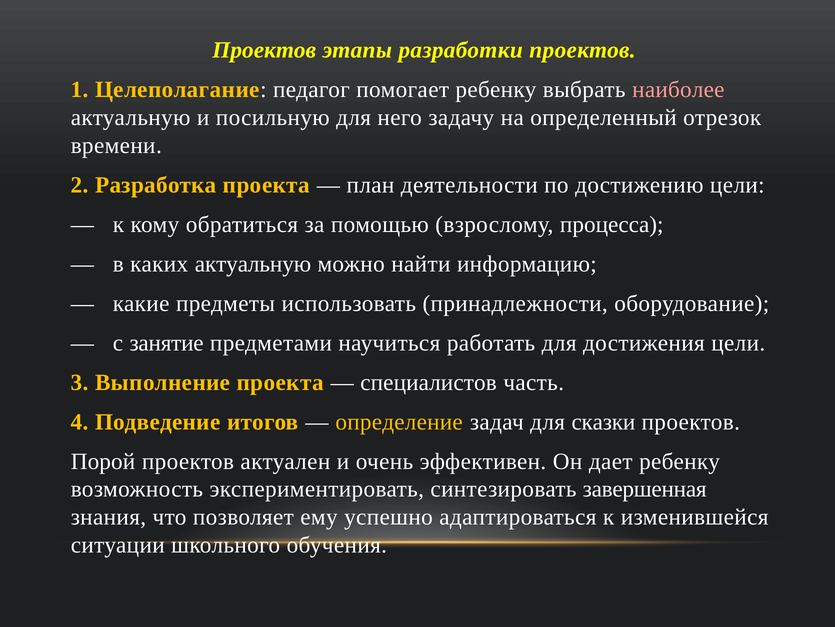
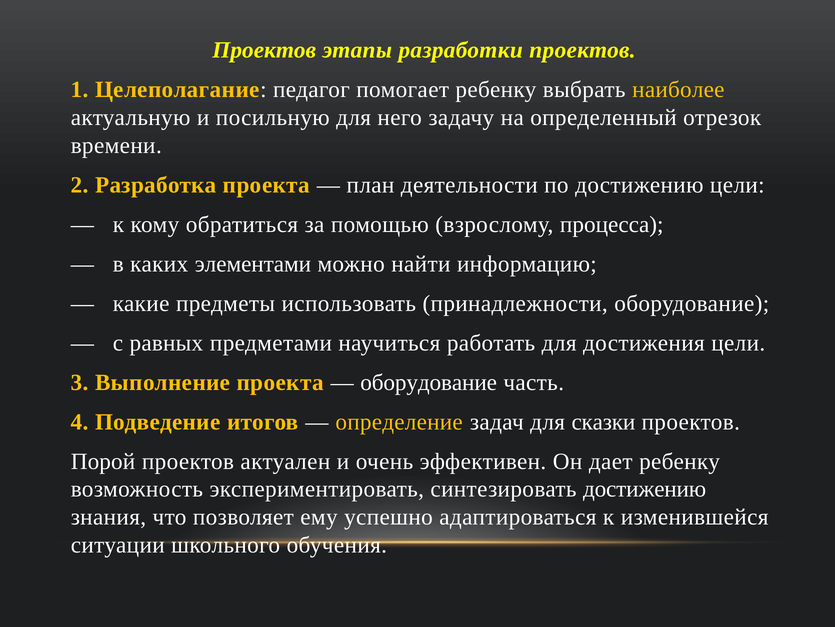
наиболее colour: pink -> yellow
каких актуальную: актуальную -> элементами
занятие: занятие -> равных
специалистов at (429, 382): специалистов -> оборудование
синтезировать завершенная: завершенная -> достижению
